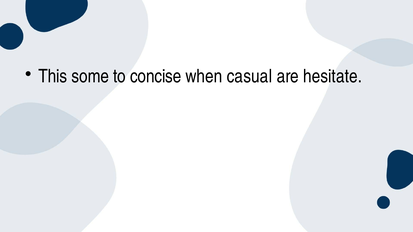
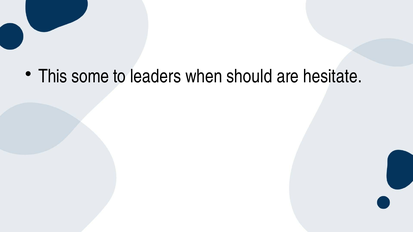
concise: concise -> leaders
casual: casual -> should
